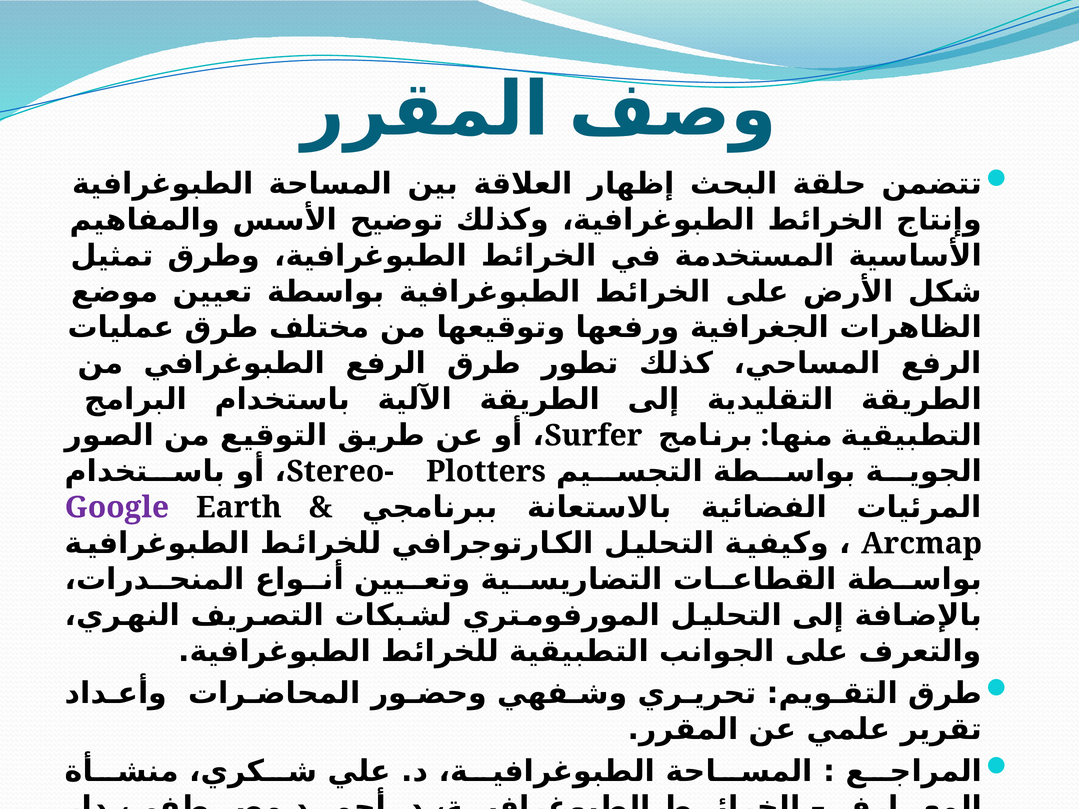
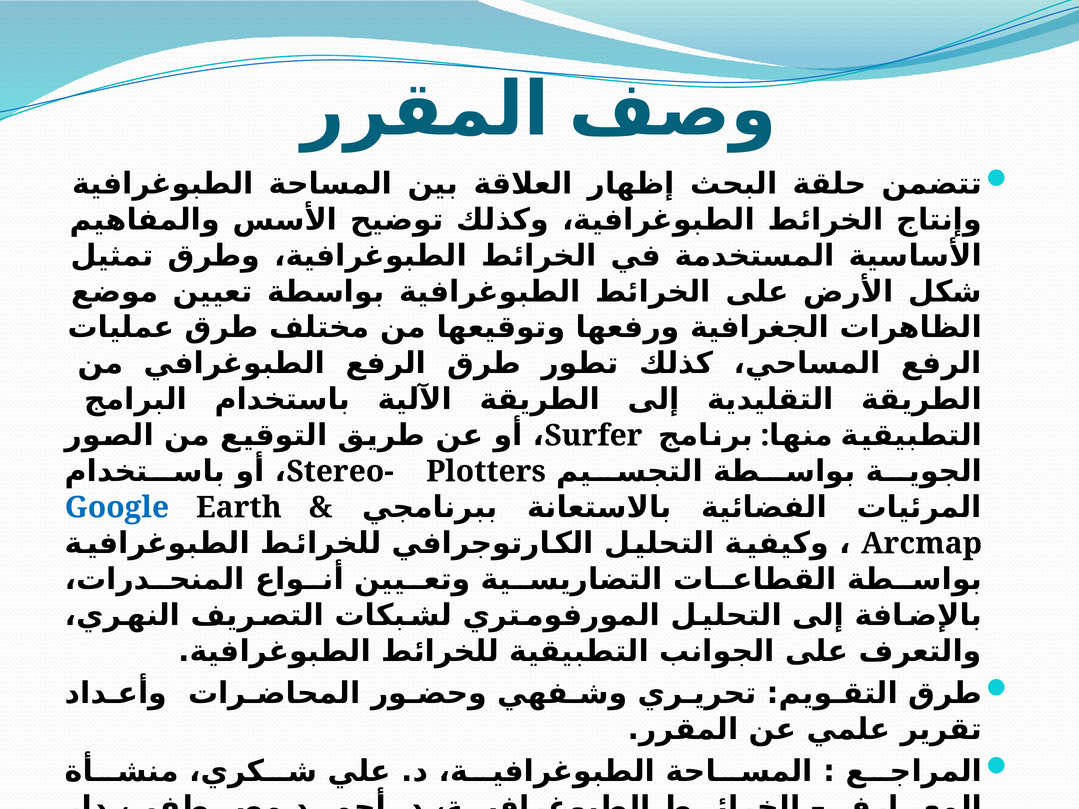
Google colour: purple -> blue
